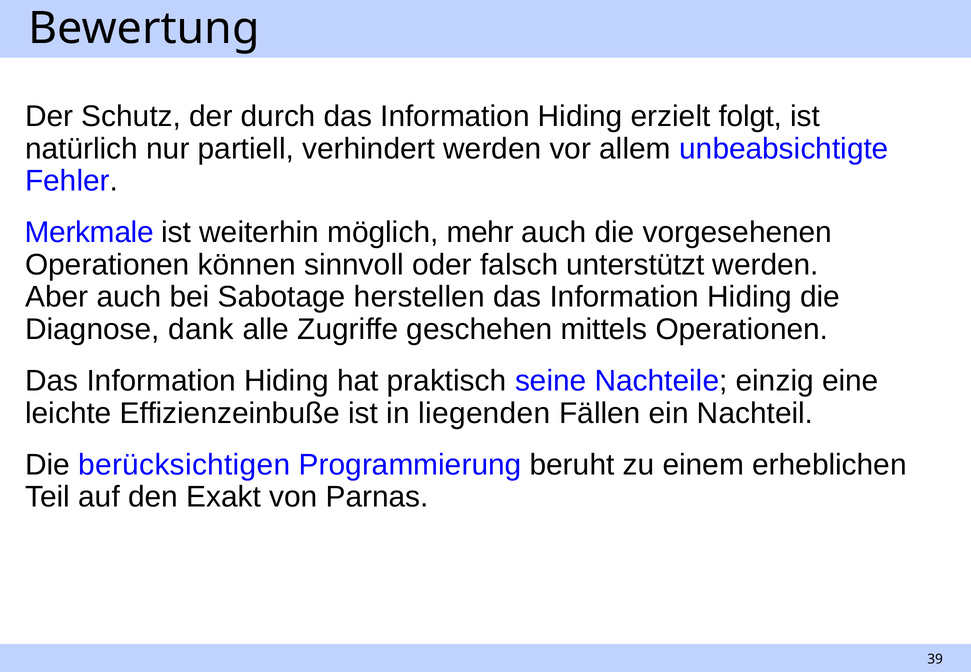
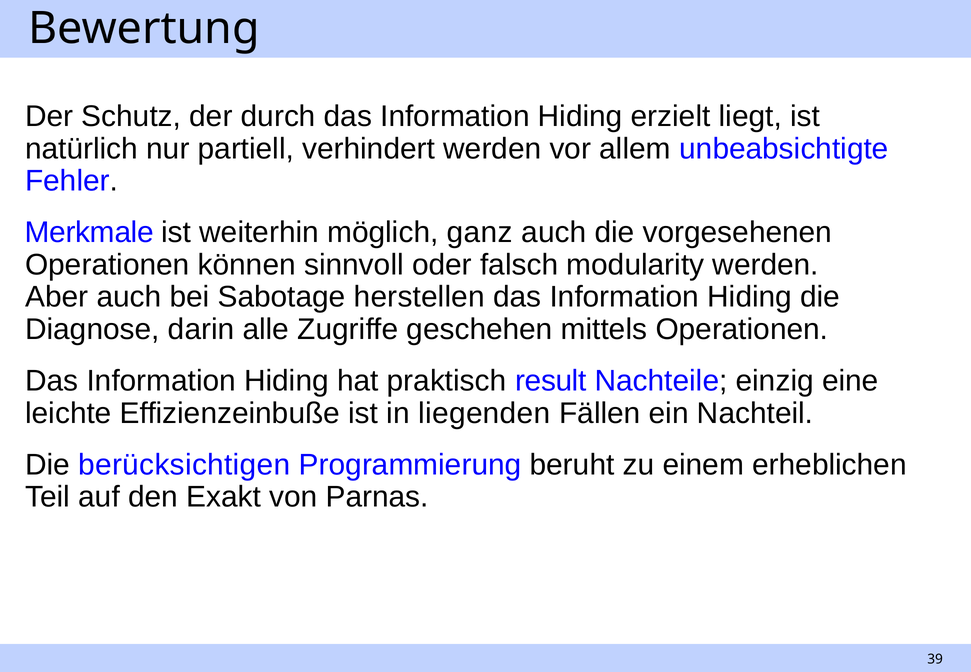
folgt: folgt -> liegt
mehr: mehr -> ganz
unterstützt: unterstützt -> modularity
dank: dank -> darin
seine: seine -> result
